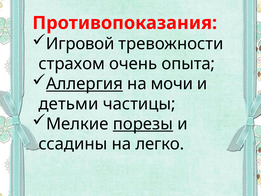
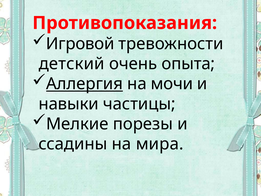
страхом: страхом -> детский
детьми: детьми -> навыки
порезы underline: present -> none
легко: легко -> мира
